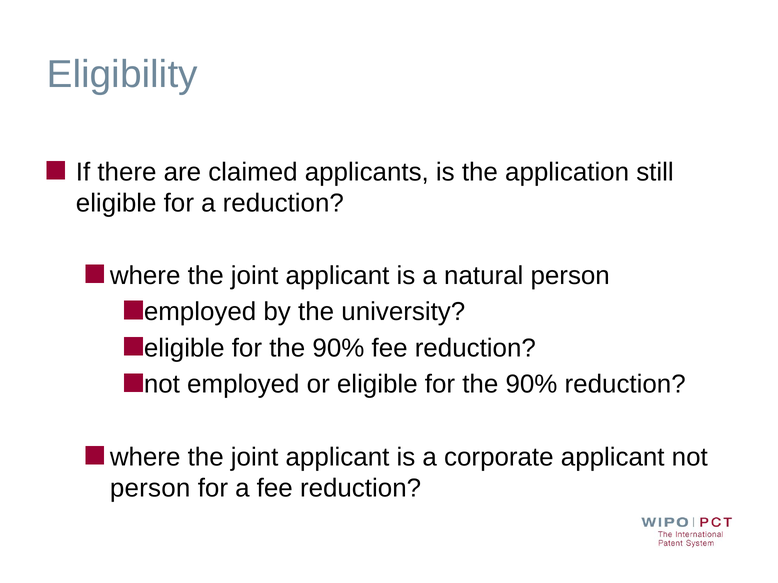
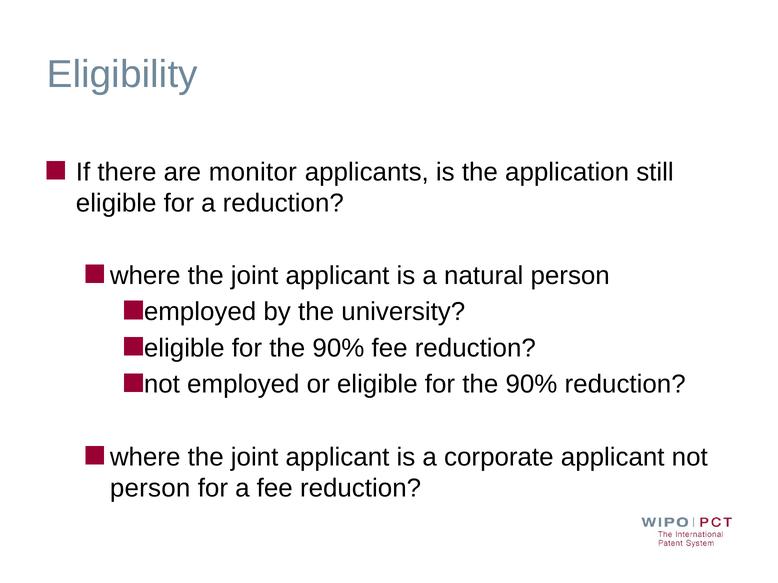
claimed: claimed -> monitor
